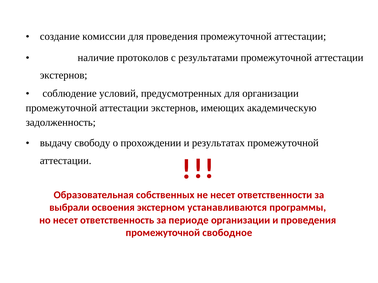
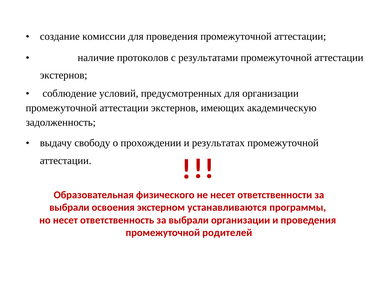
собственных: собственных -> физического
ответственность за периоде: периоде -> выбрали
свободное: свободное -> родителей
